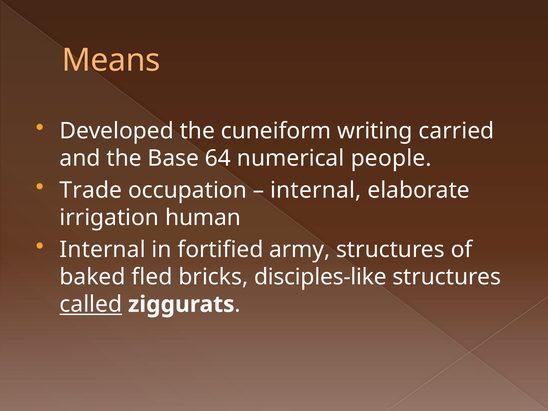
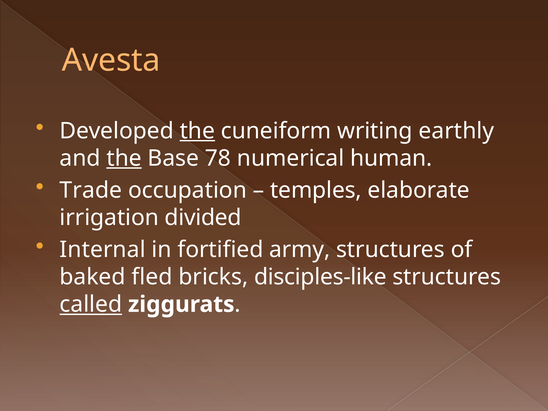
Means: Means -> Avesta
the at (197, 131) underline: none -> present
carried: carried -> earthly
the at (124, 158) underline: none -> present
64: 64 -> 78
people: people -> human
internal at (316, 190): internal -> temples
human: human -> divided
